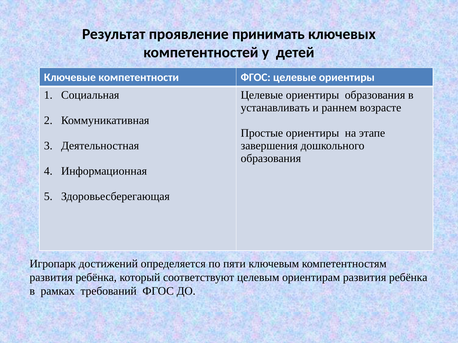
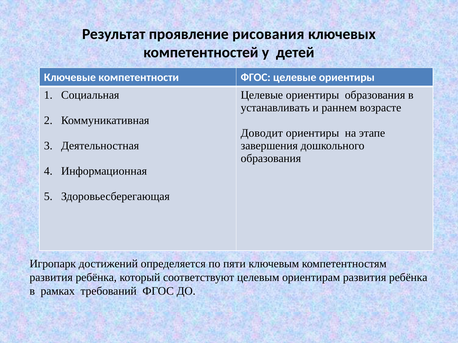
принимать: принимать -> рисования
Простые: Простые -> Доводит
